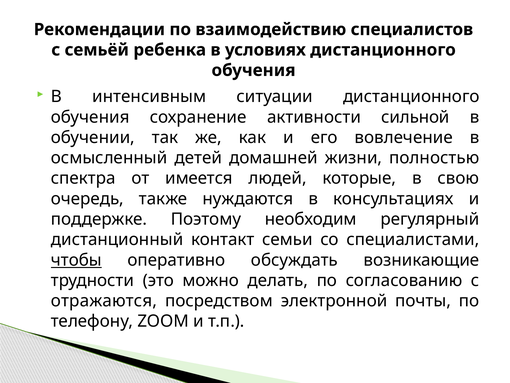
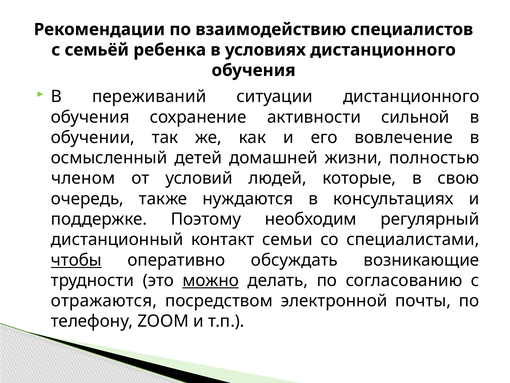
интенсивным: интенсивным -> переживаний
спектра: спектра -> членом
имеется: имеется -> условий
можно underline: none -> present
